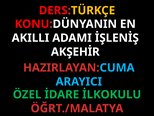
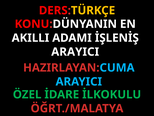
AKŞEHİR at (75, 52): AKŞEHİR -> ARAYICI
